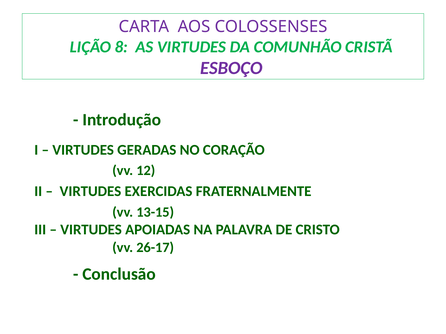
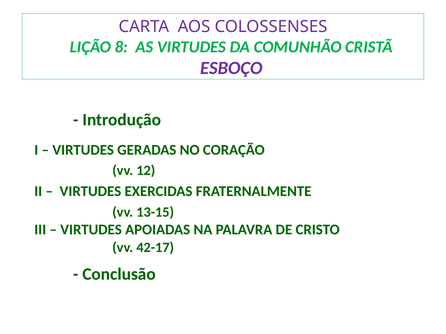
26-17: 26-17 -> 42-17
